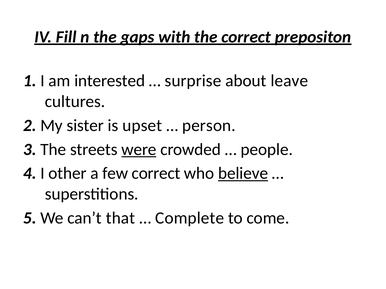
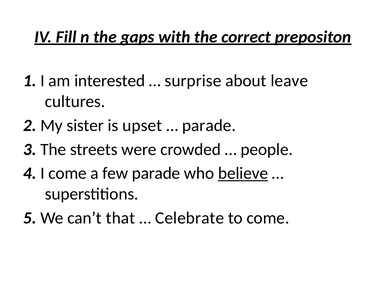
person at (209, 126): person -> parade
were underline: present -> none
I other: other -> come
few correct: correct -> parade
Complete: Complete -> Celebrate
